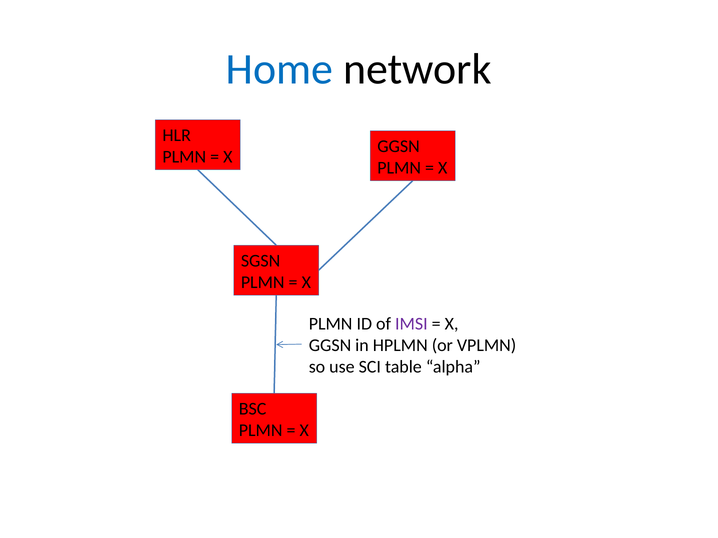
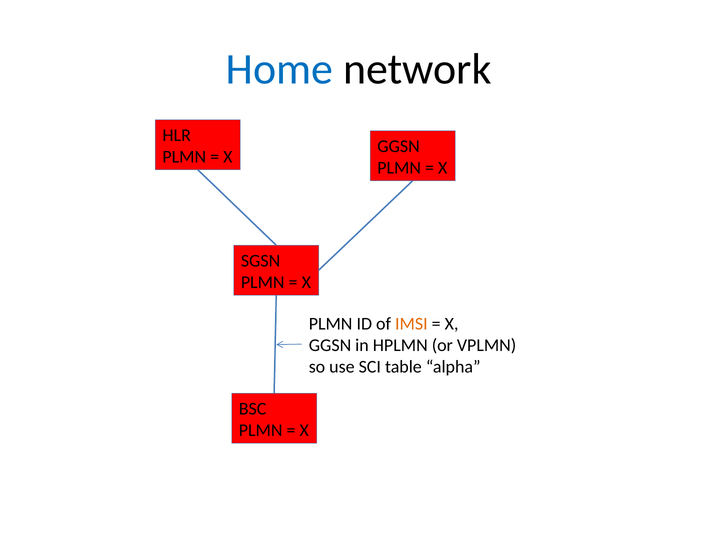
IMSI colour: purple -> orange
